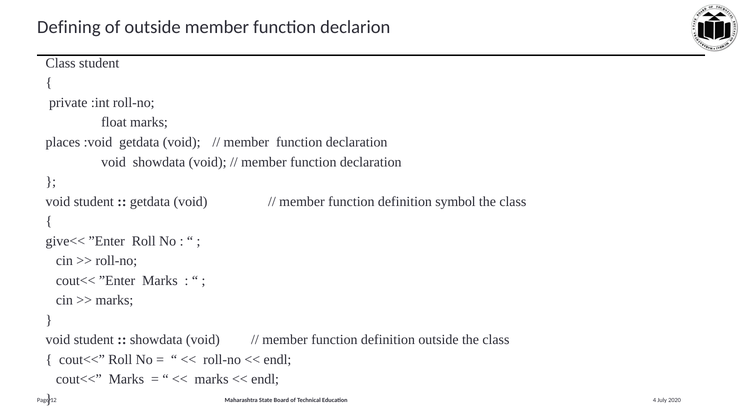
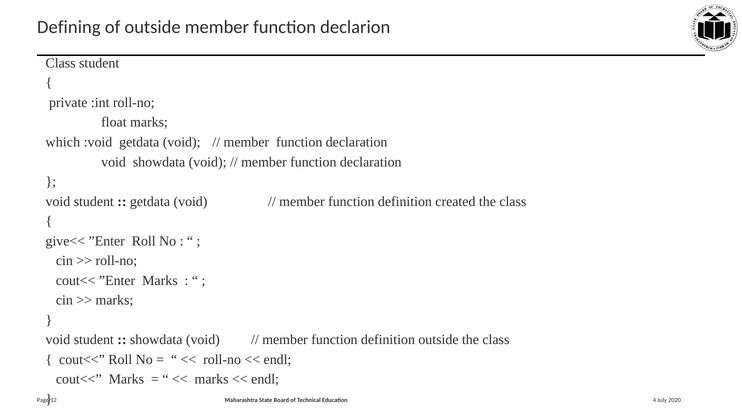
places: places -> which
symbol: symbol -> created
